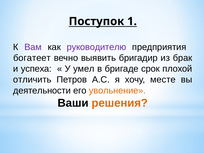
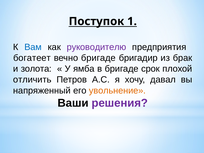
Вам colour: purple -> blue
вечно выявить: выявить -> бригаде
успеха: успеха -> золота
умел: умел -> ямба
месте: месте -> давал
деятельности: деятельности -> напряженный
решения colour: orange -> purple
